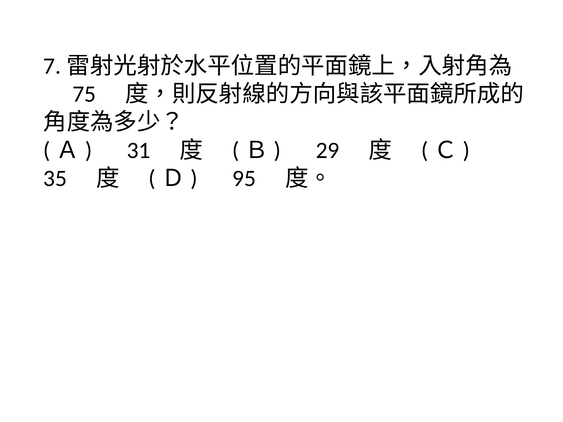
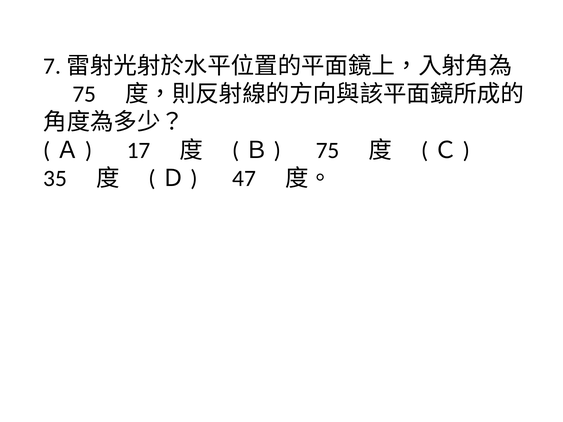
31: 31 -> 17
Ｂ 29: 29 -> 75
95: 95 -> 47
